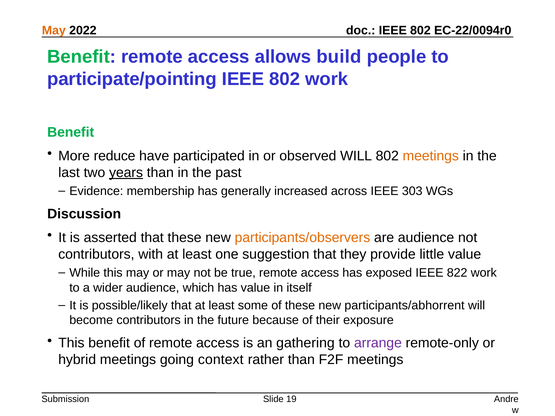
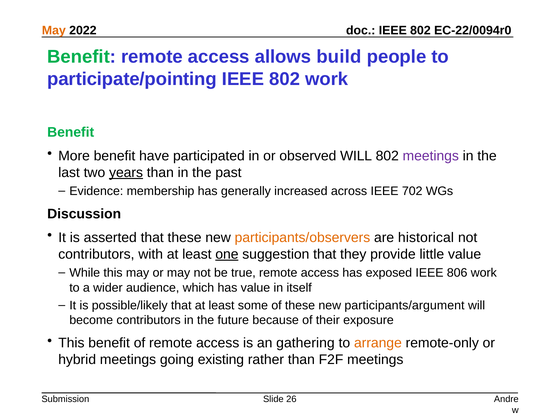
More reduce: reduce -> benefit
meetings at (431, 156) colour: orange -> purple
303: 303 -> 702
are audience: audience -> historical
one underline: none -> present
822: 822 -> 806
participants/abhorrent: participants/abhorrent -> participants/argument
arrange colour: purple -> orange
context: context -> existing
19: 19 -> 26
